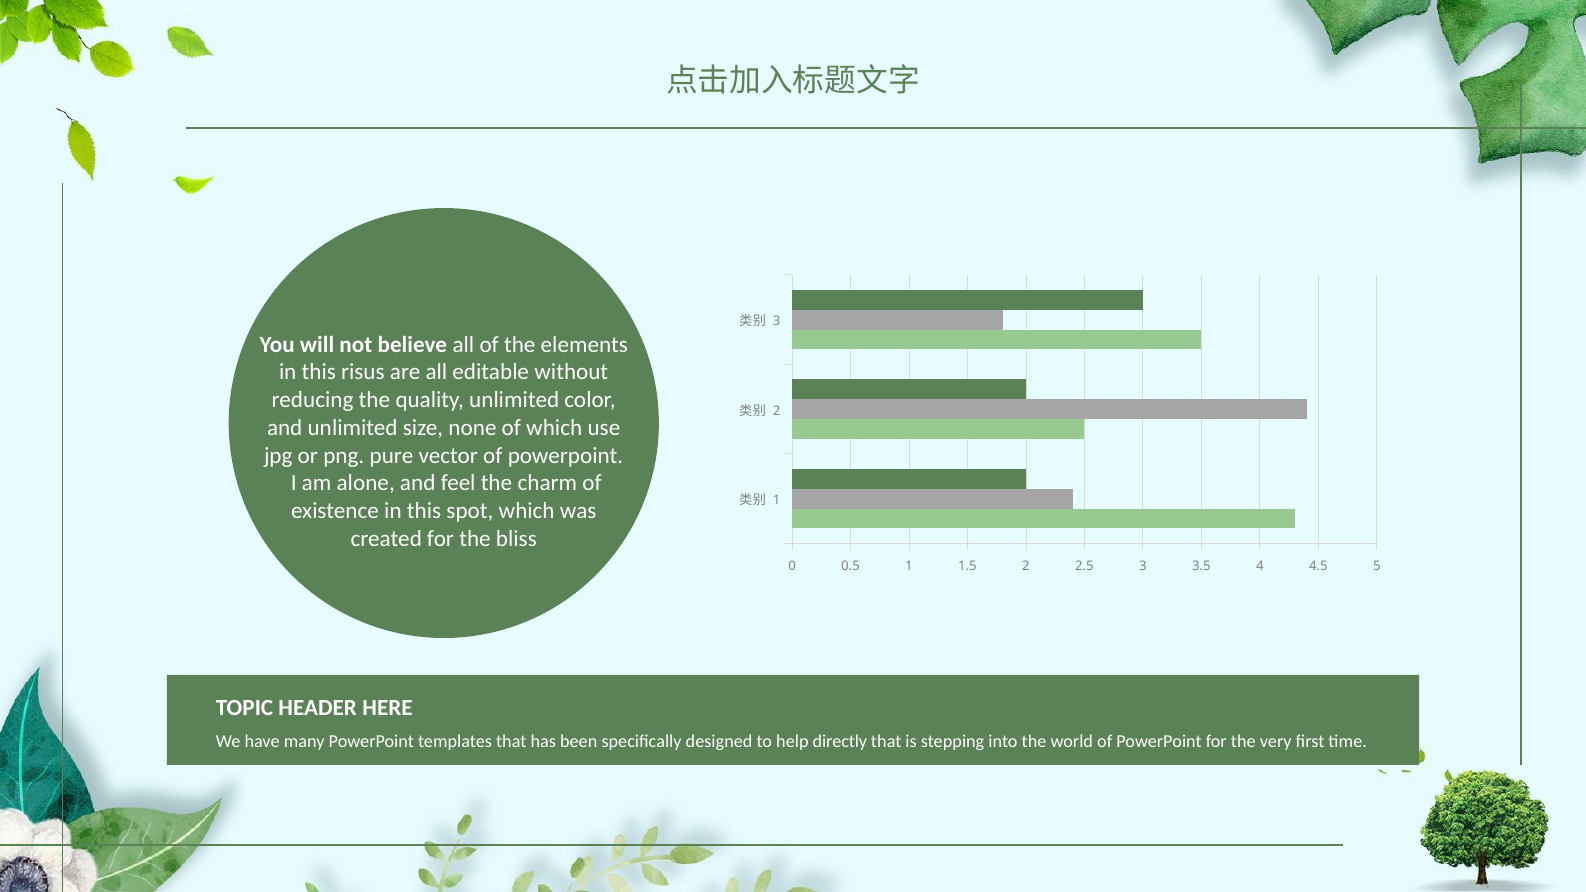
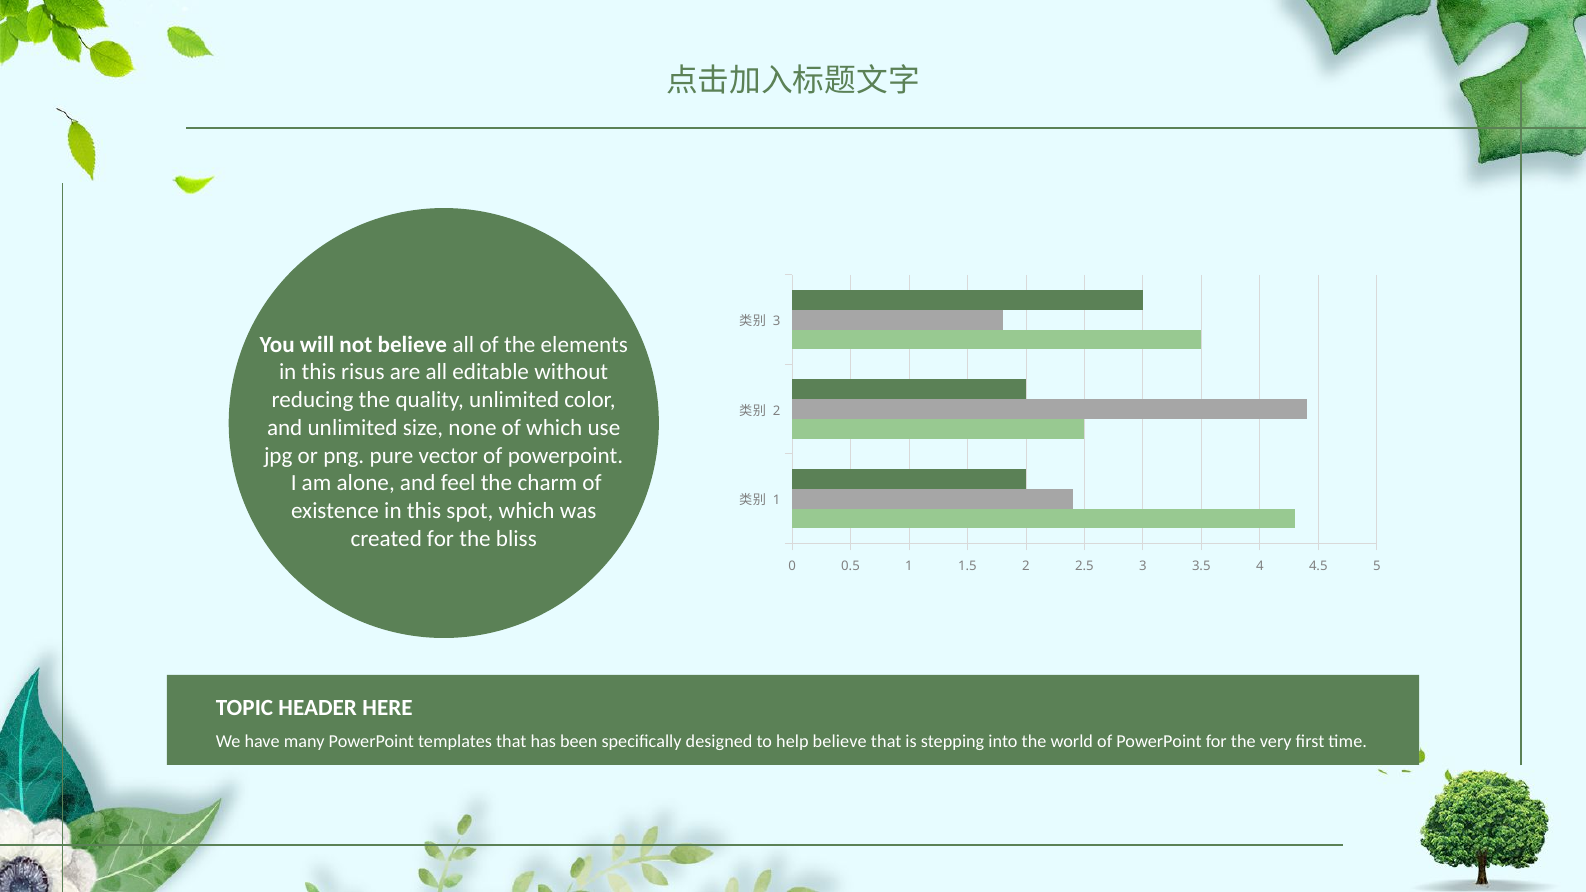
help directly: directly -> believe
